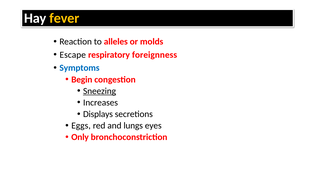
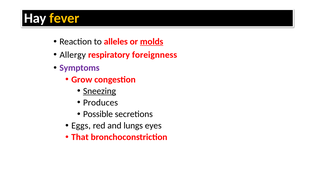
molds underline: none -> present
Escape: Escape -> Allergy
Symptoms colour: blue -> purple
Begin: Begin -> Grow
Increases: Increases -> Produces
Displays: Displays -> Possible
Only: Only -> That
